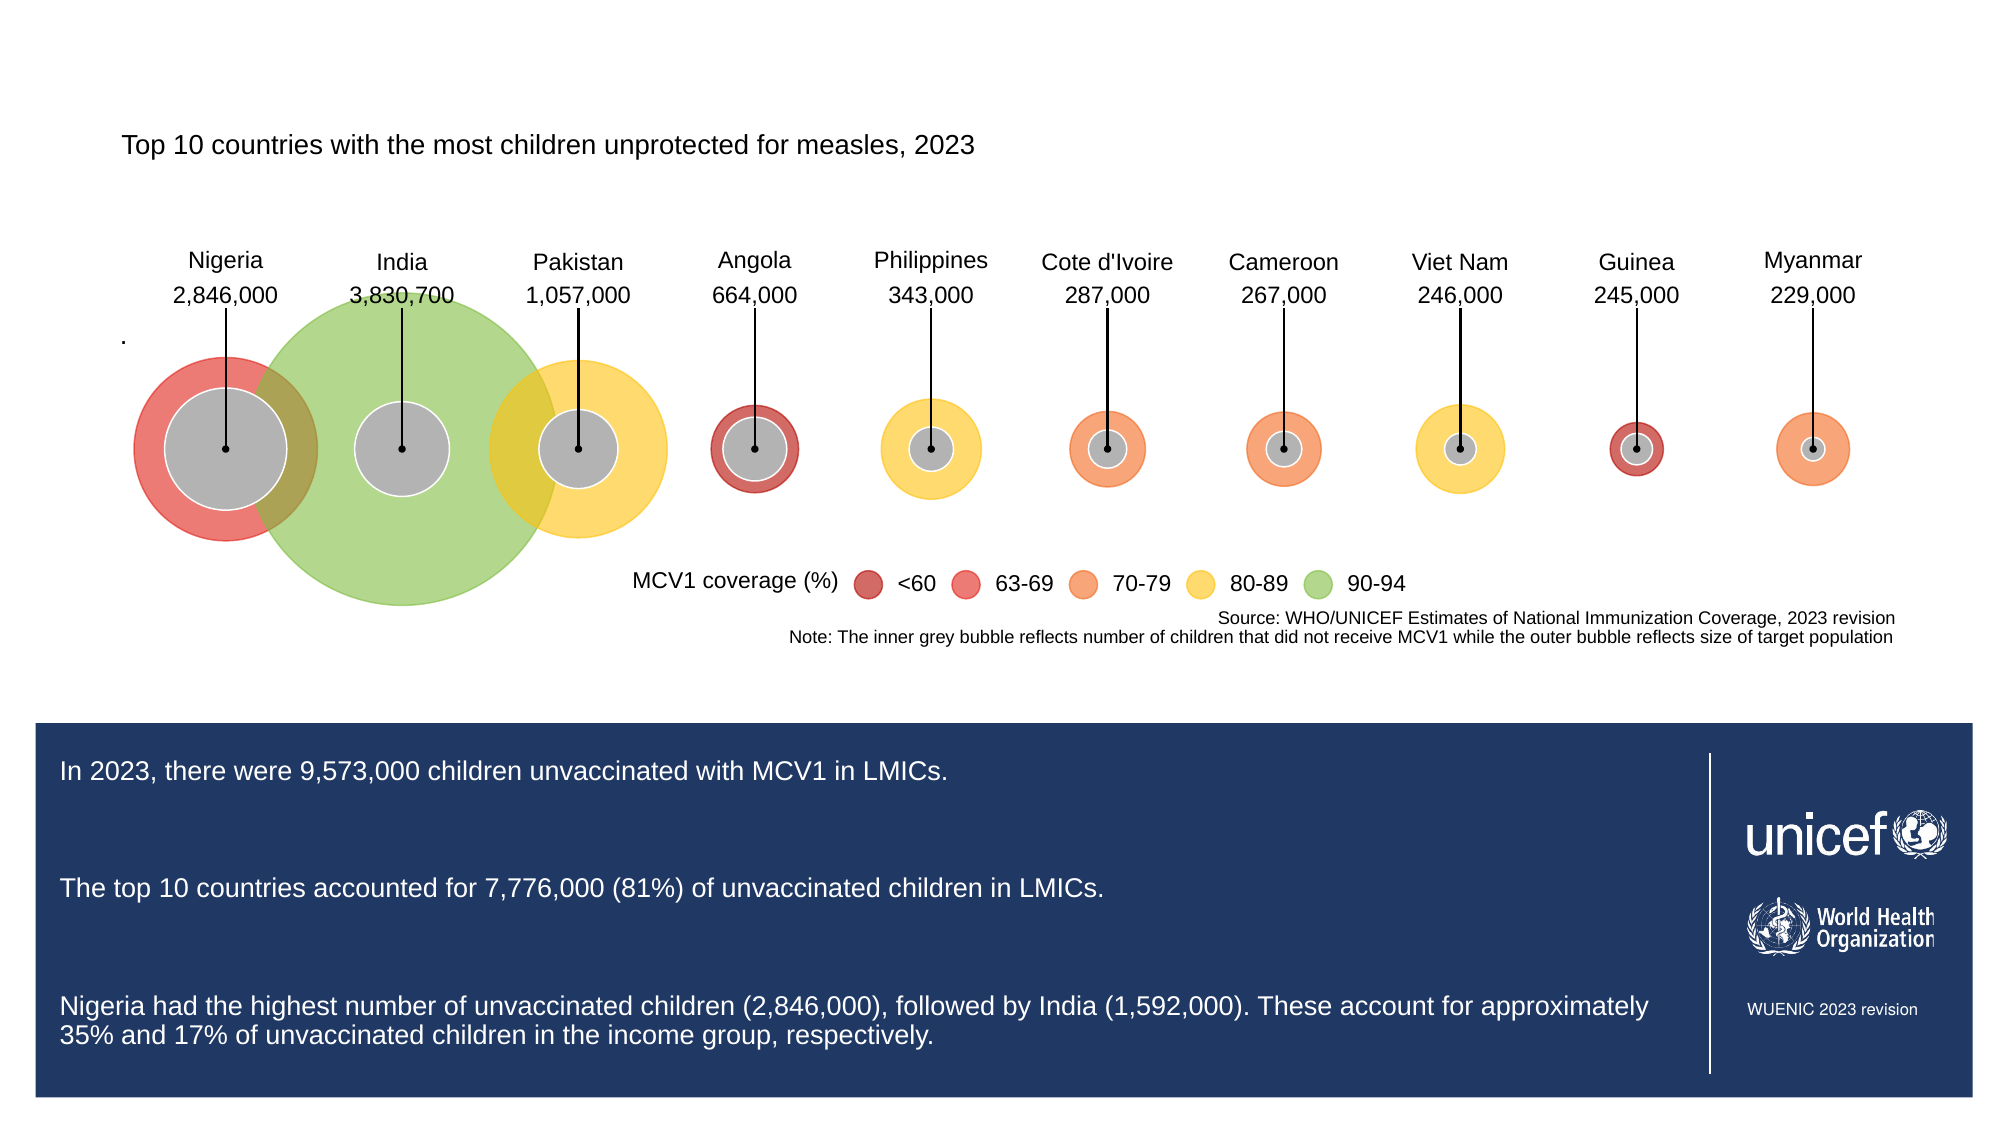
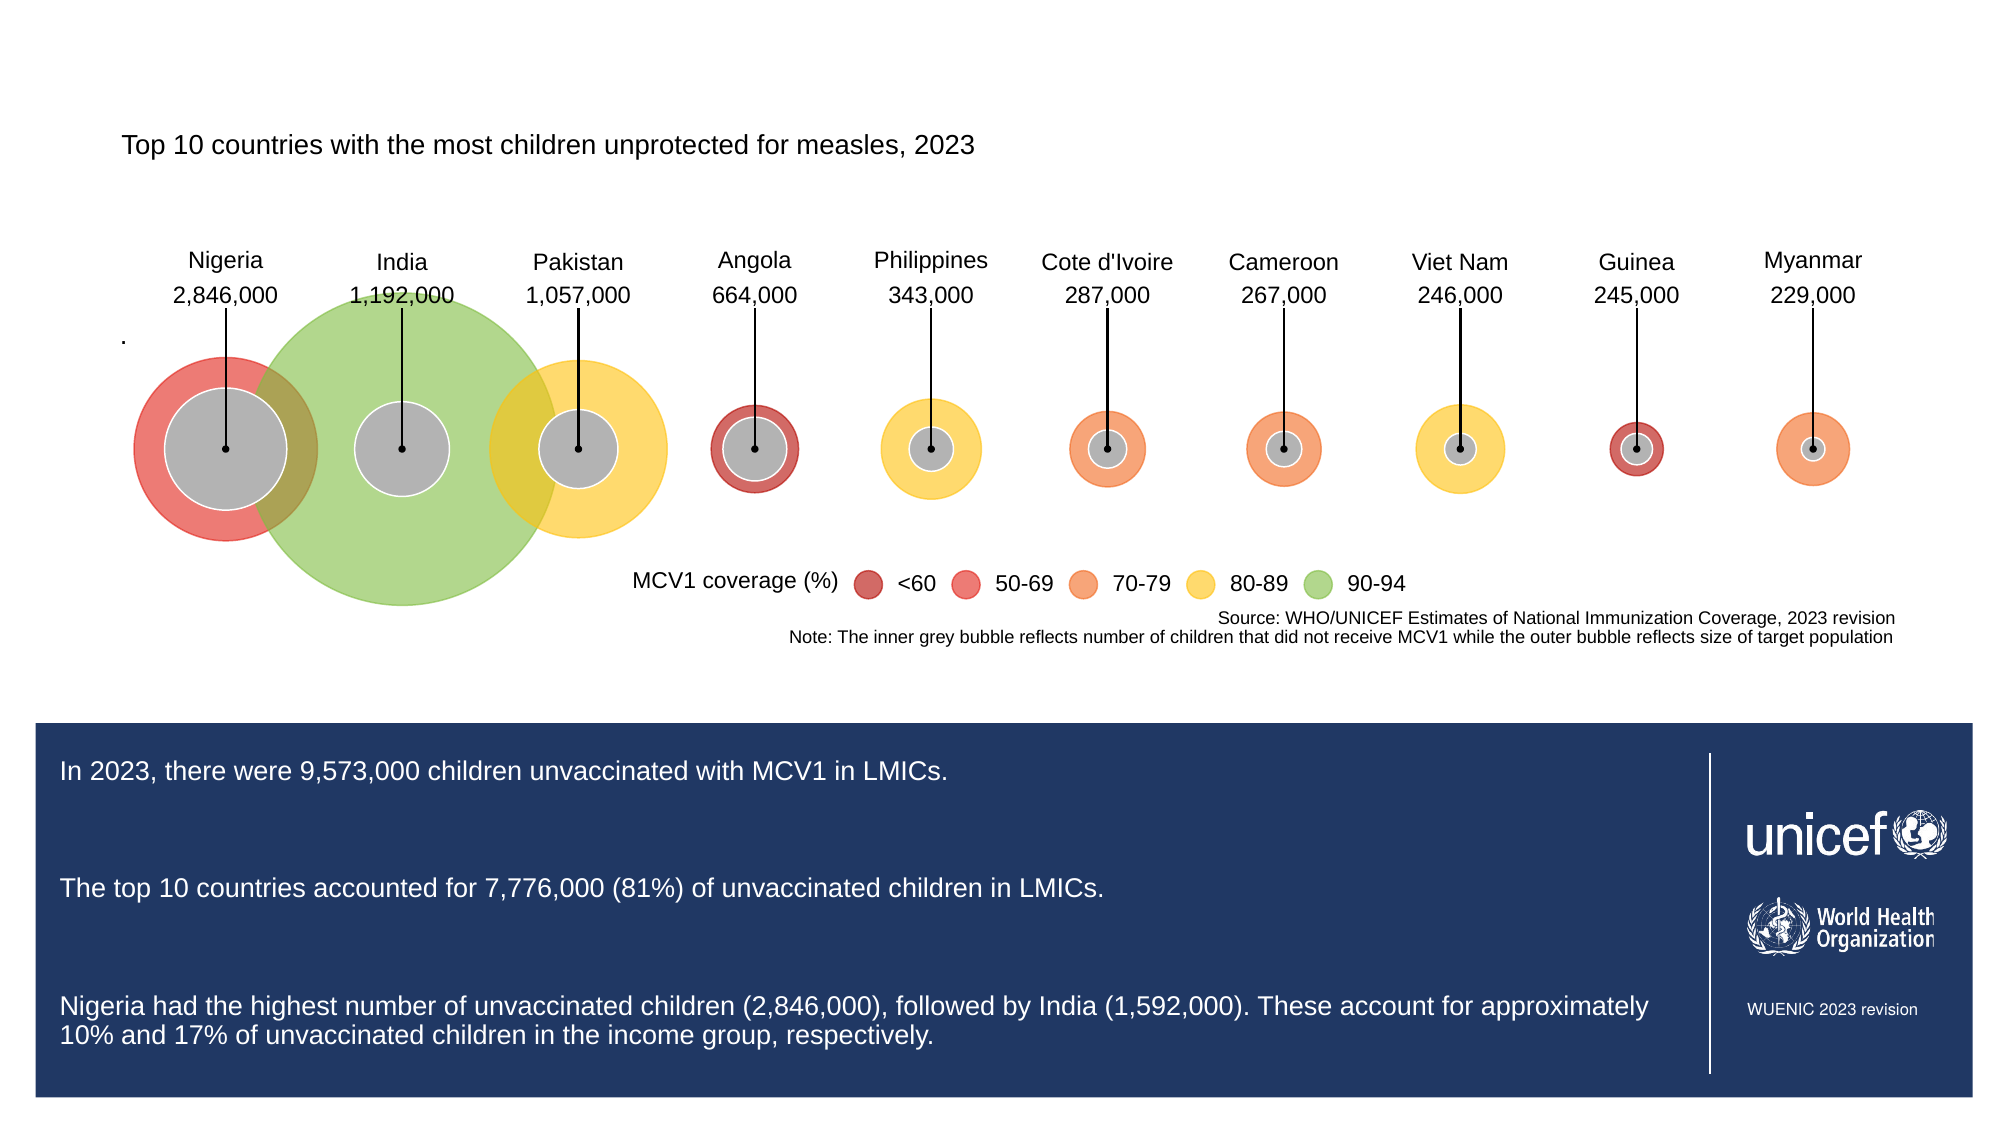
3,830,700: 3,830,700 -> 1,192,000
63-69: 63-69 -> 50-69
35%: 35% -> 10%
